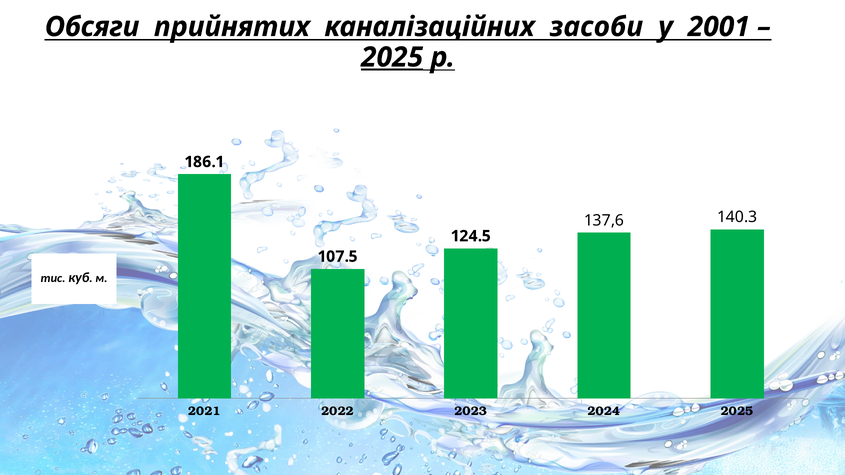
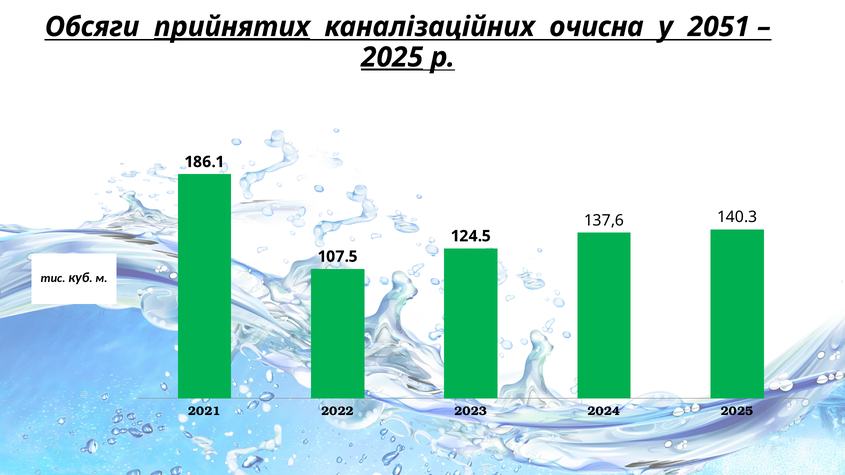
прийнятих underline: none -> present
засоби: засоби -> очисна
2001: 2001 -> 2051
